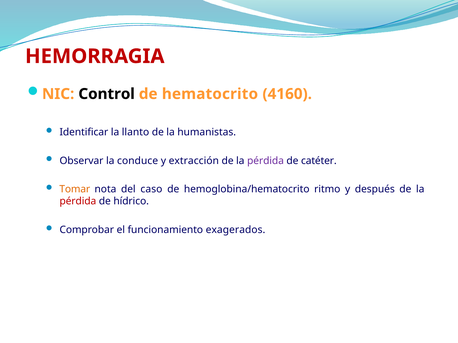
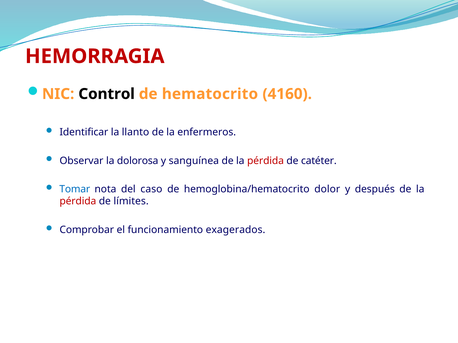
humanistas: humanistas -> enfermeros
conduce: conduce -> dolorosa
extracción: extracción -> sanguínea
pérdida at (266, 161) colour: purple -> red
Tomar colour: orange -> blue
ritmo: ritmo -> dolor
hídrico: hídrico -> límites
